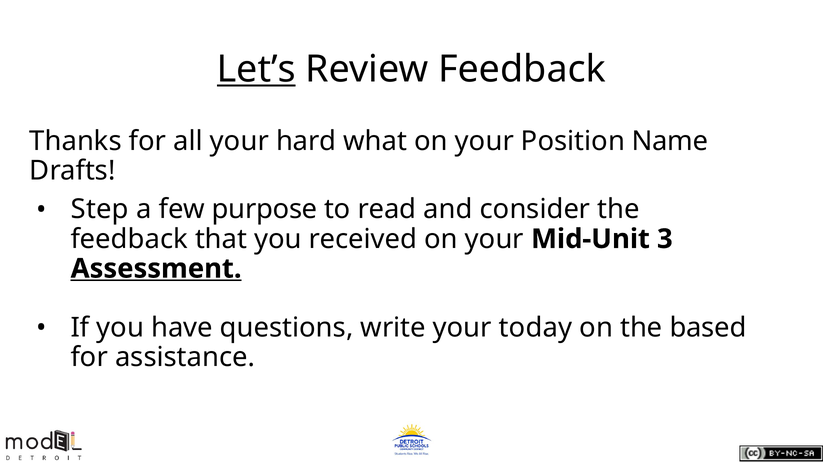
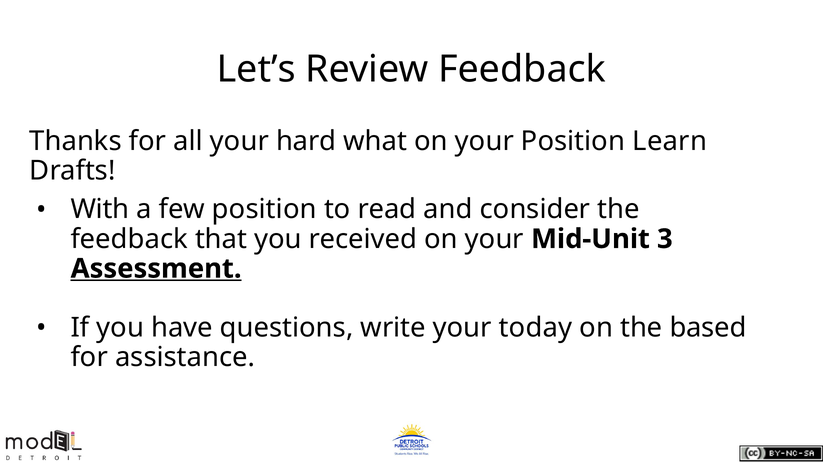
Let’s underline: present -> none
Name: Name -> Learn
Step: Step -> With
few purpose: purpose -> position
